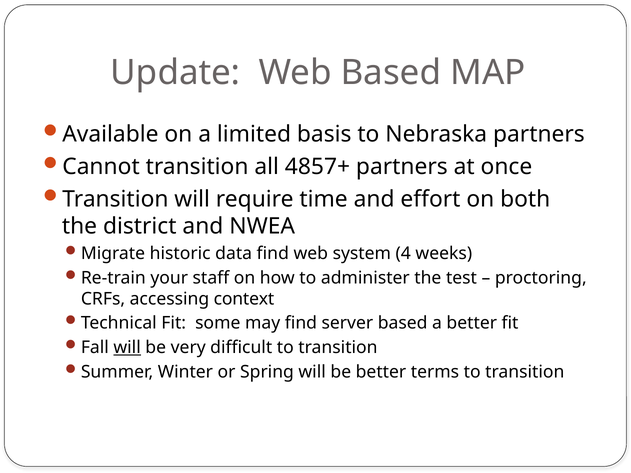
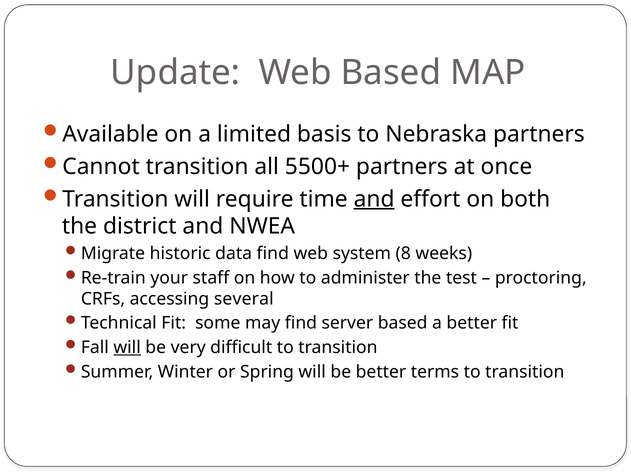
4857+: 4857+ -> 5500+
and at (374, 199) underline: none -> present
4: 4 -> 8
context: context -> several
